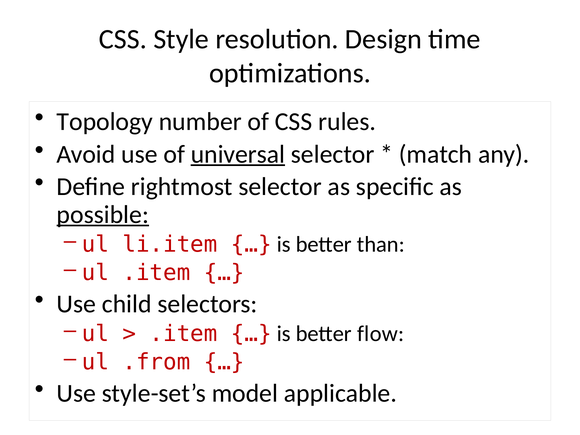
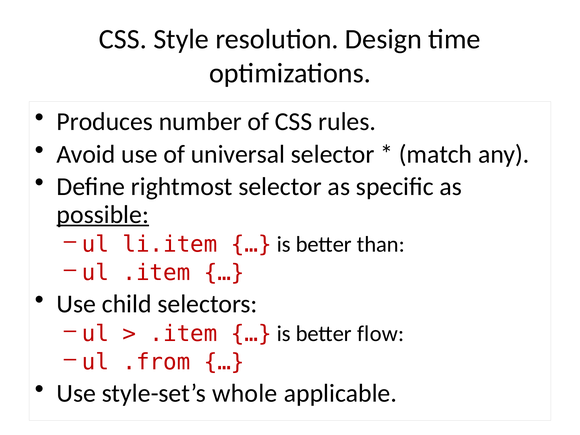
Topology: Topology -> Produces
universal underline: present -> none
model: model -> whole
